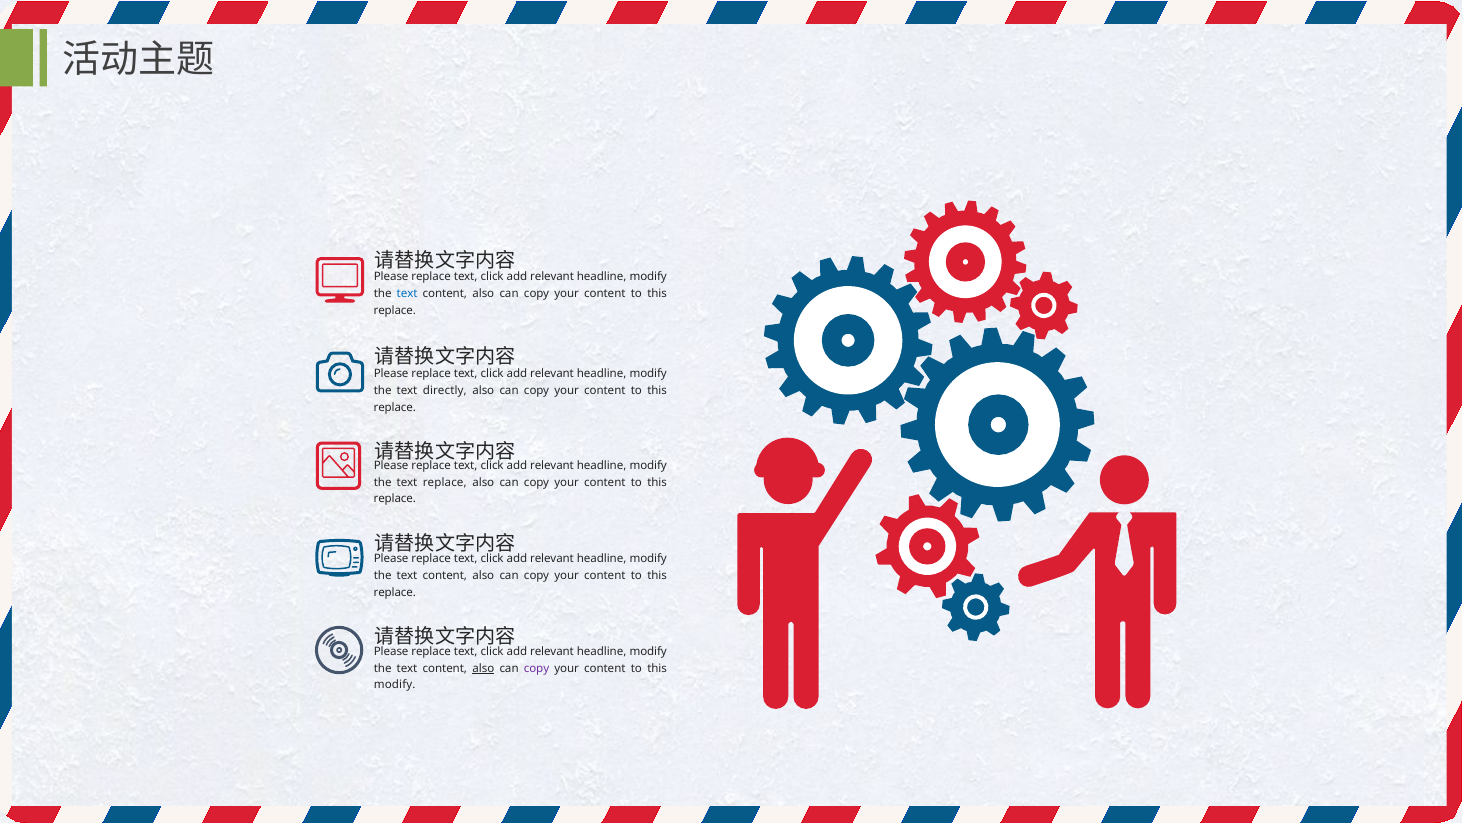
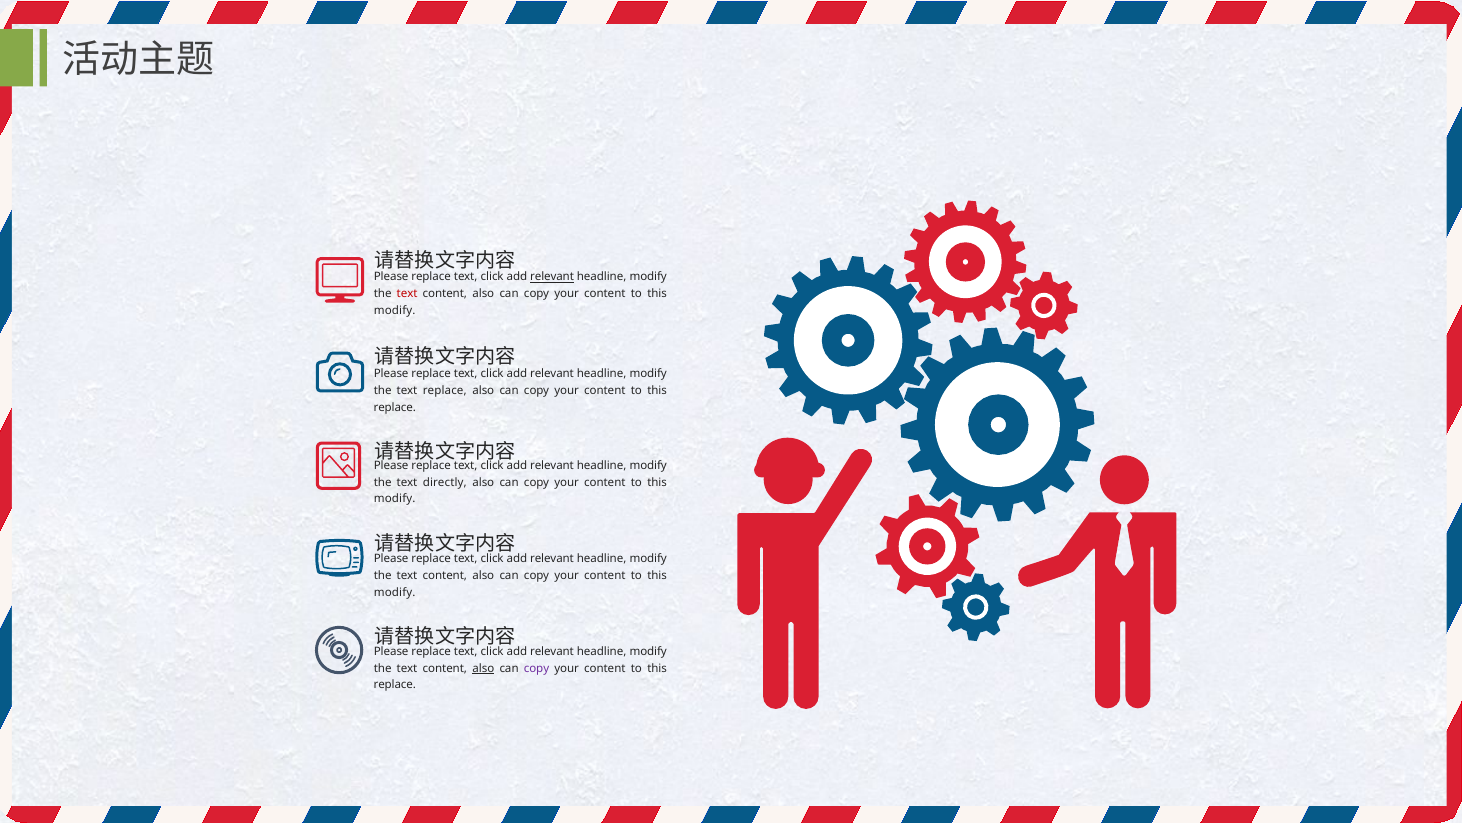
relevant at (552, 277) underline: none -> present
text at (407, 293) colour: blue -> red
replace at (395, 310): replace -> modify
text directly: directly -> replace
text replace: replace -> directly
replace at (395, 499): replace -> modify
replace at (395, 592): replace -> modify
modify at (395, 684): modify -> replace
